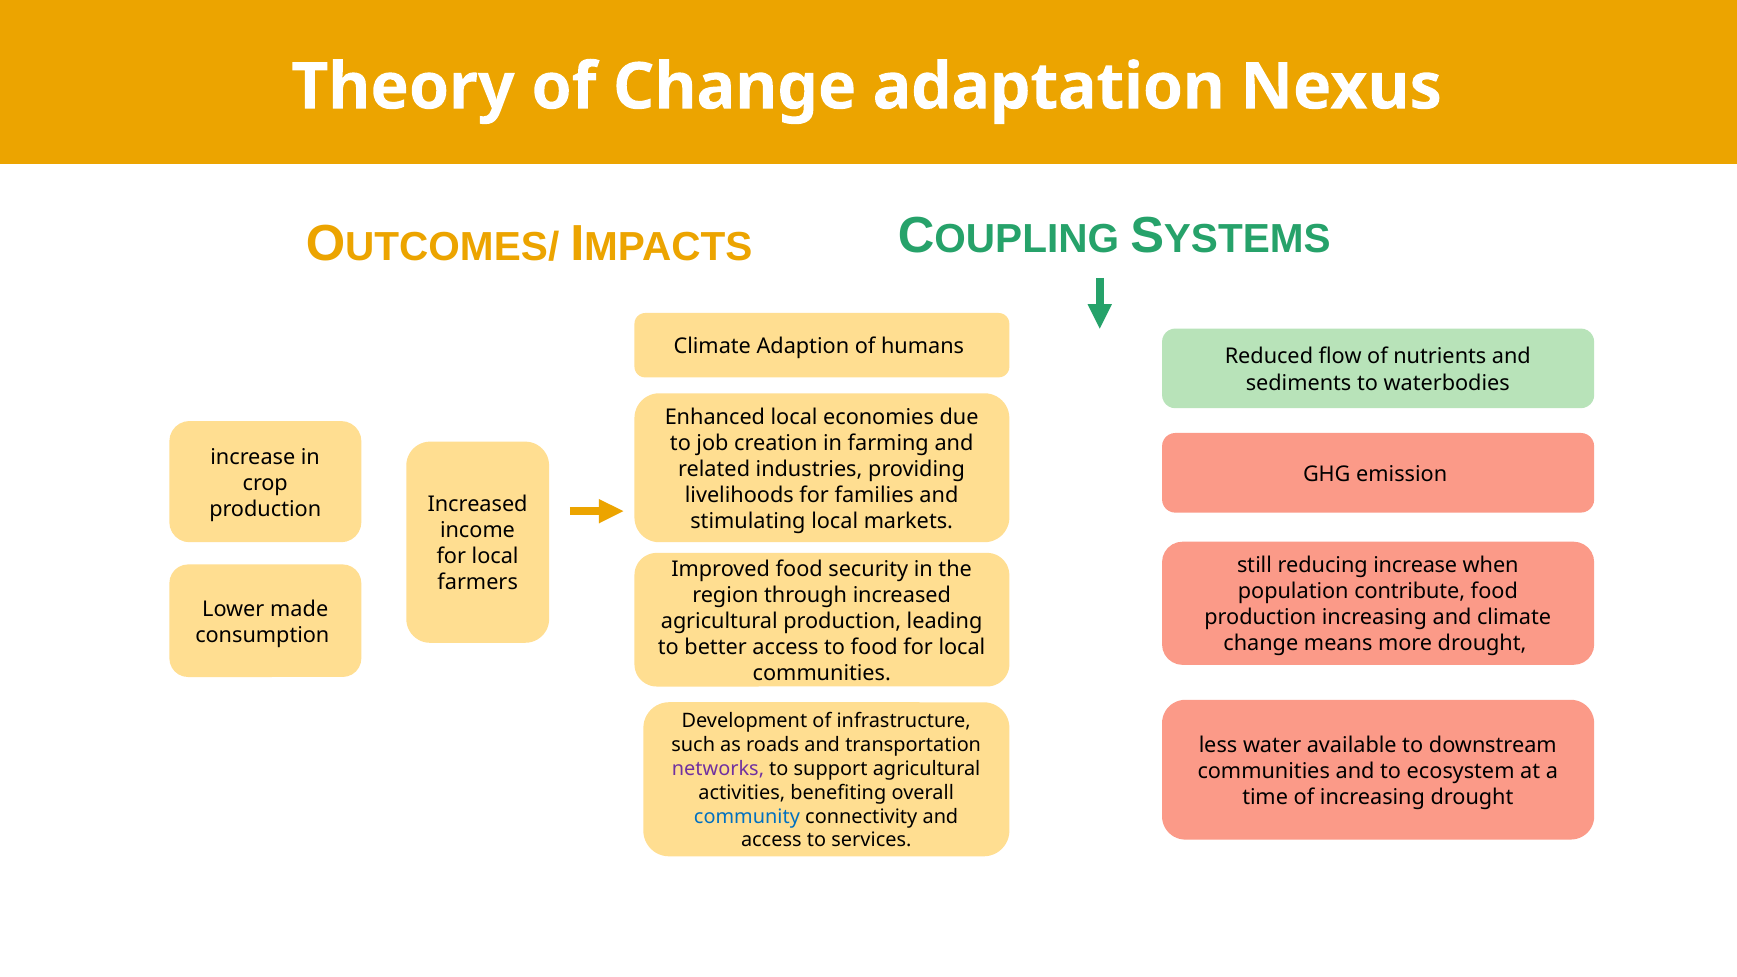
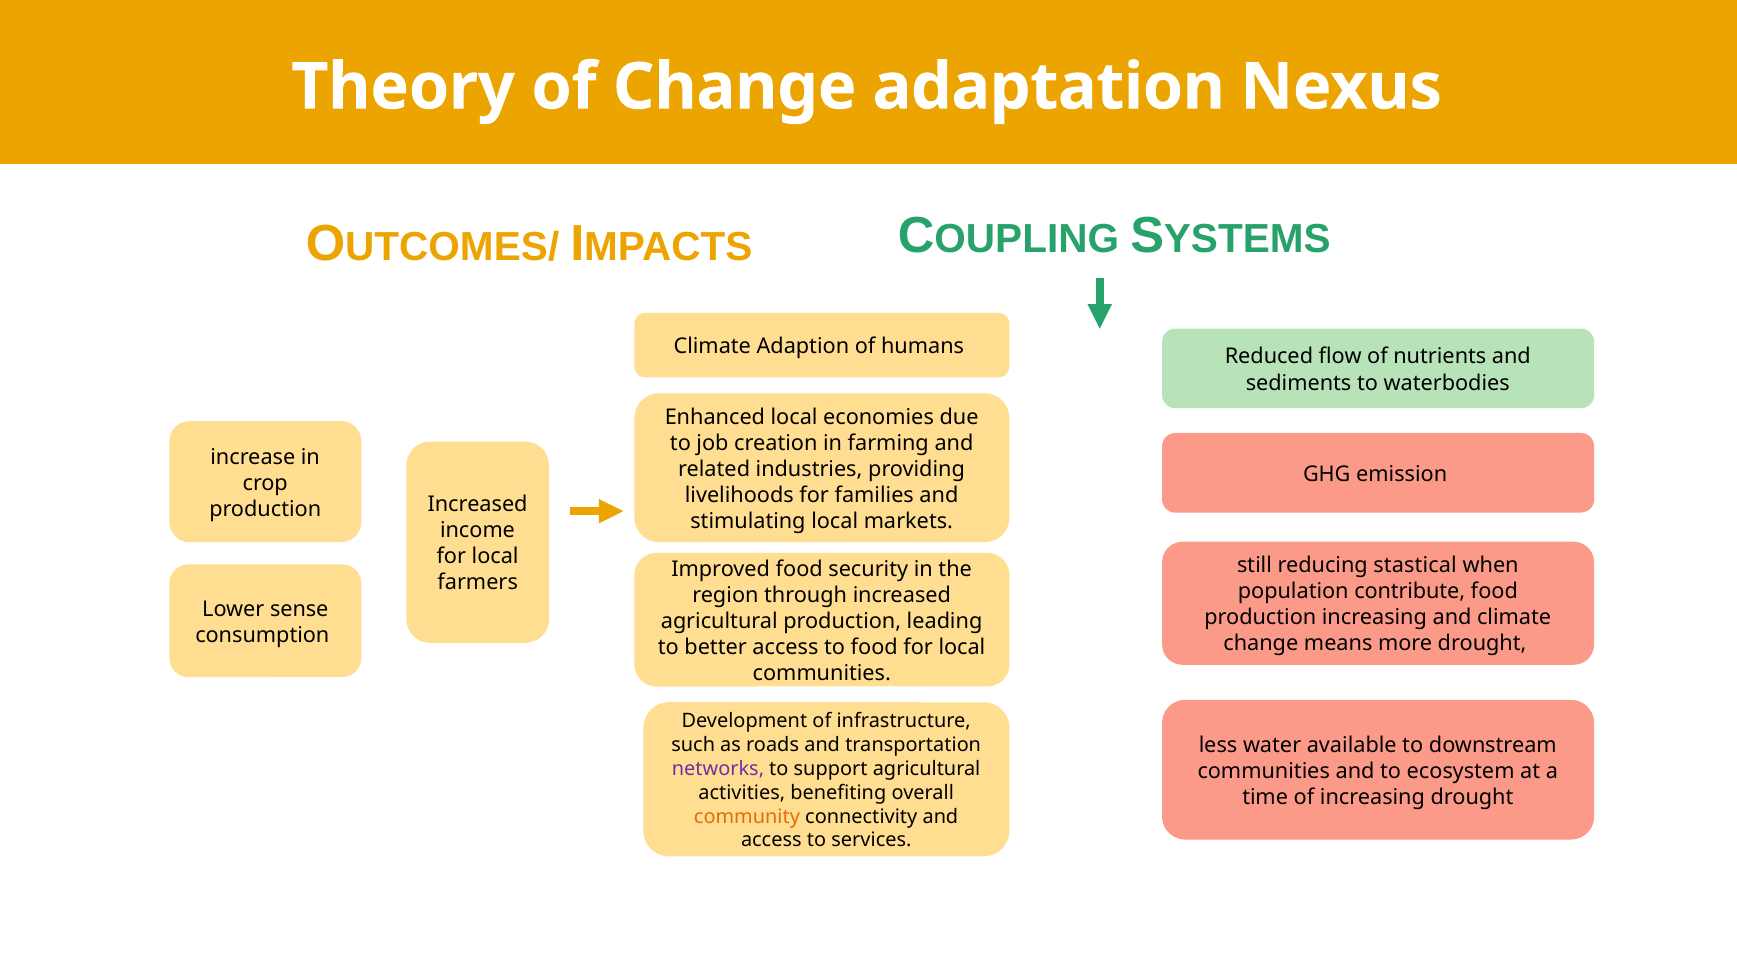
reducing increase: increase -> stastical
made: made -> sense
community colour: blue -> orange
